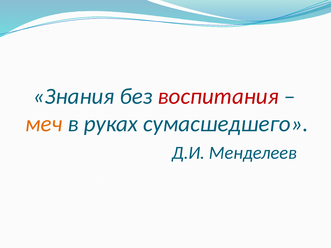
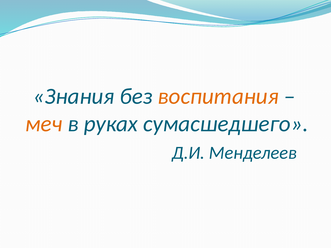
воспитания colour: red -> orange
